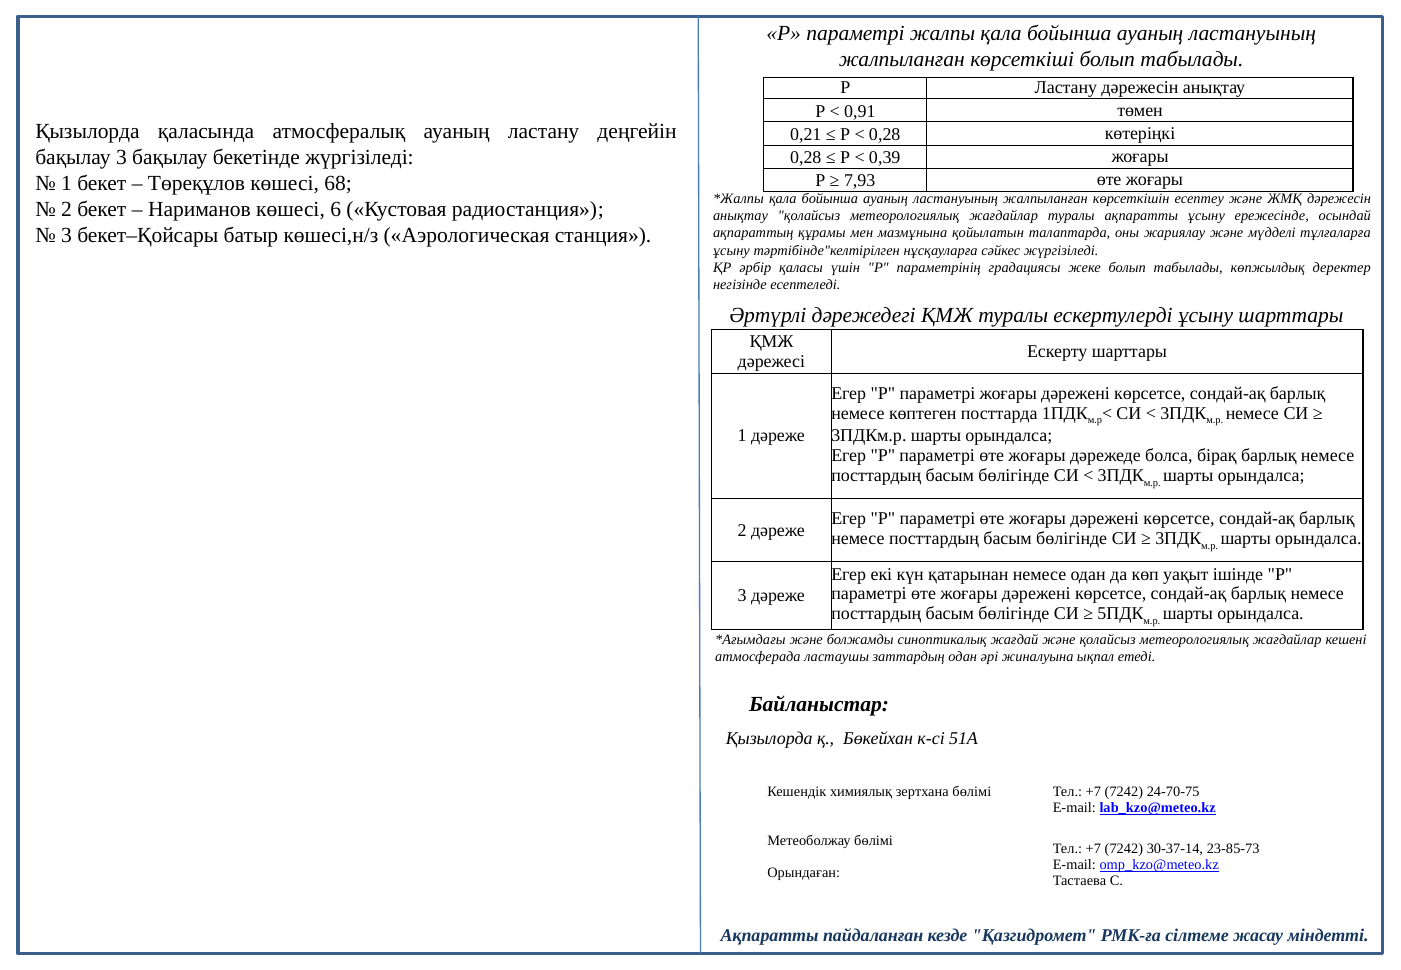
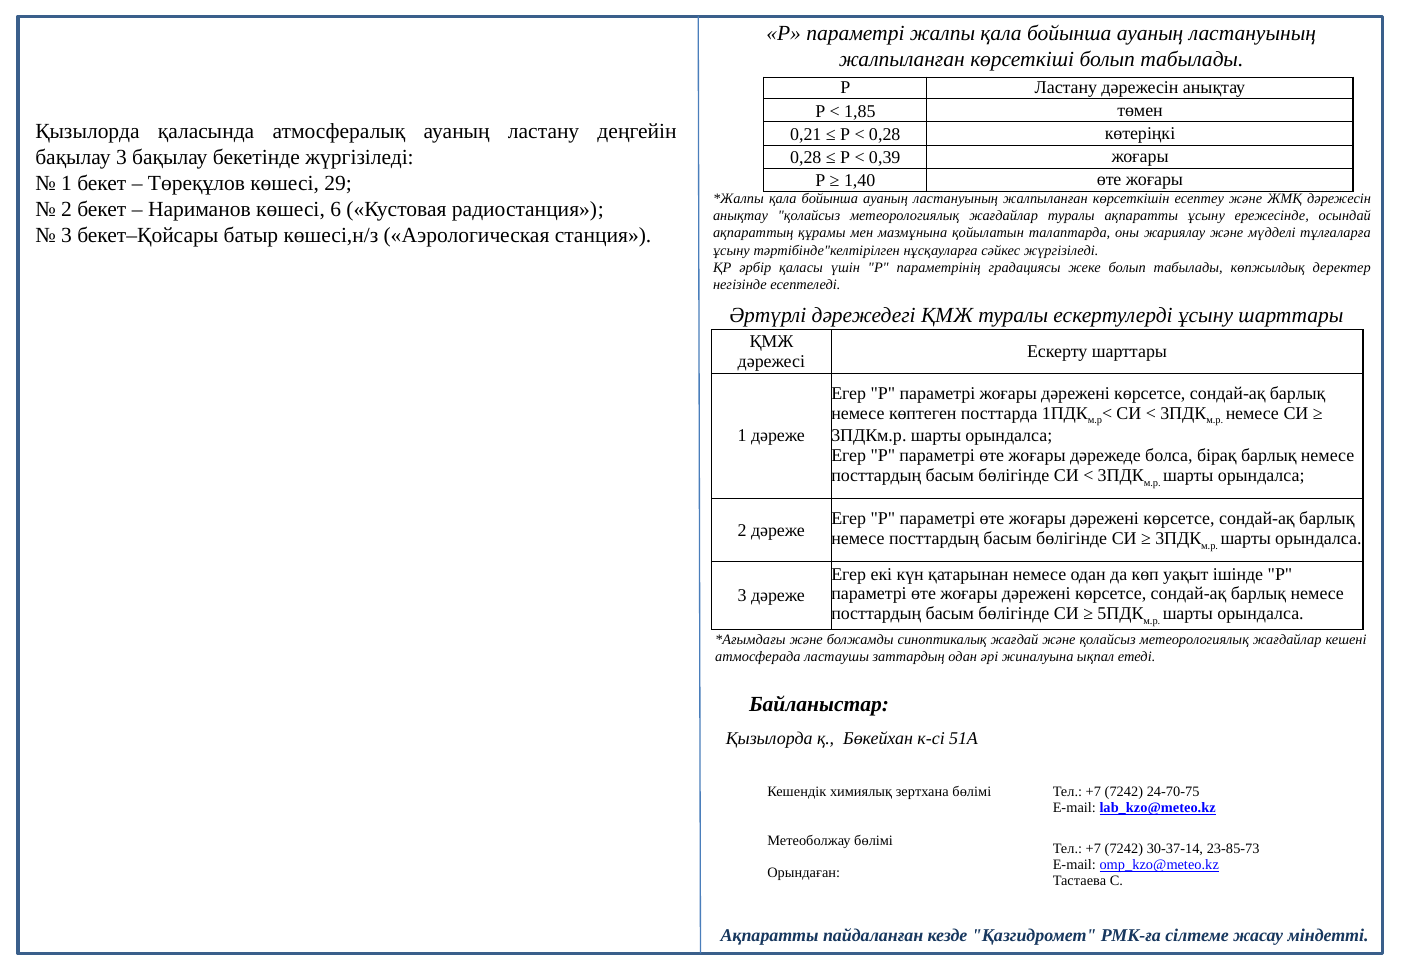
0,91: 0,91 -> 1,85
7,93: 7,93 -> 1,40
68: 68 -> 29
